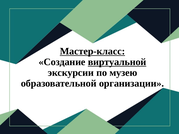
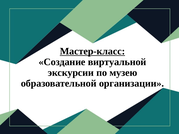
виртуальной underline: present -> none
